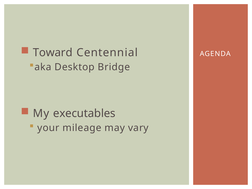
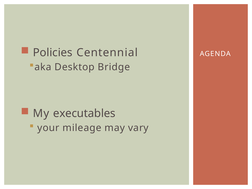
Toward: Toward -> Policies
